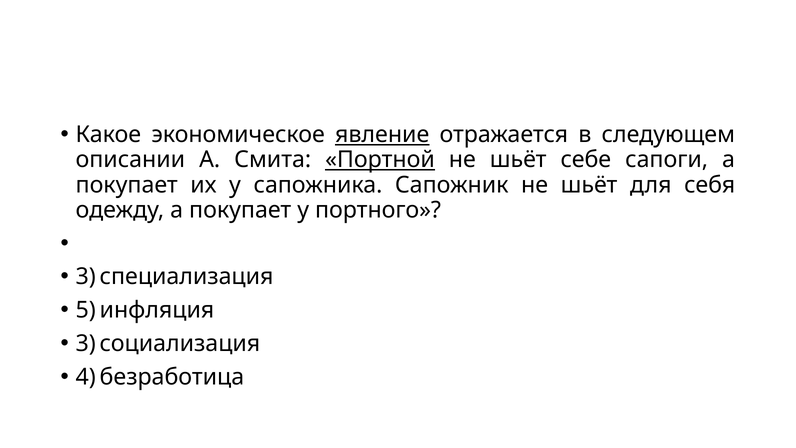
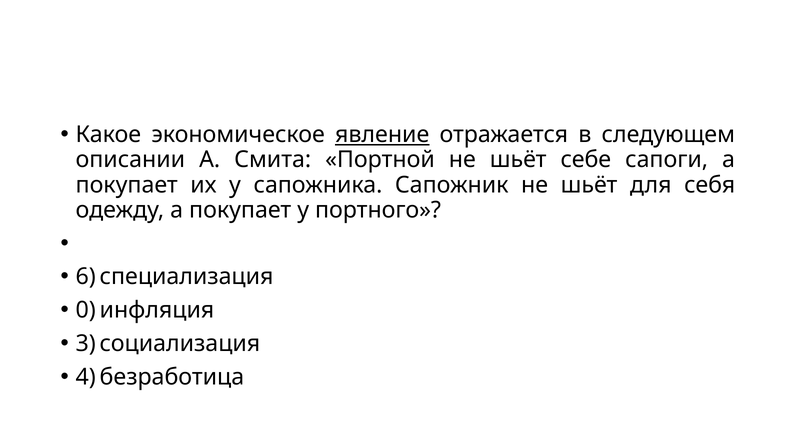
Портной underline: present -> none
3 at (86, 277): 3 -> 6
5: 5 -> 0
